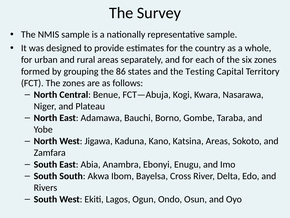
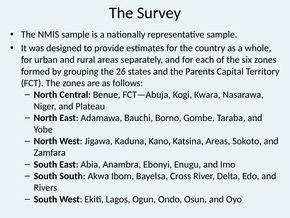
86: 86 -> 26
Testing: Testing -> Parents
